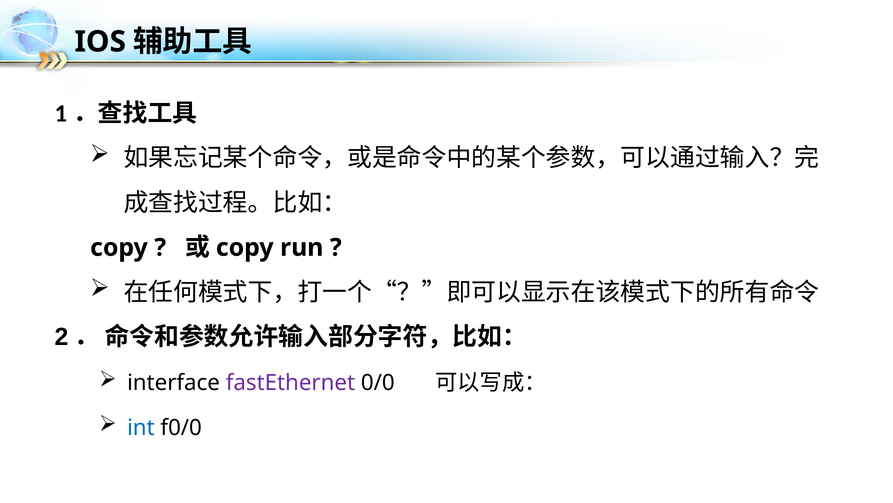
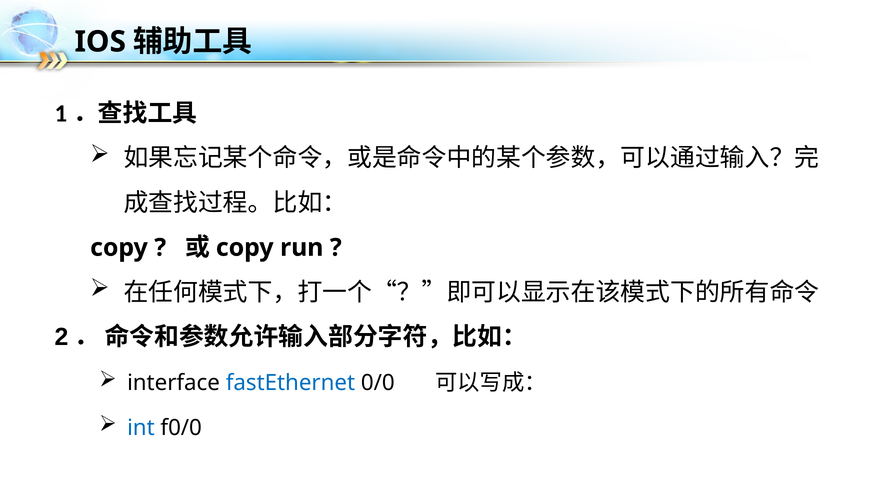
fastEthernet colour: purple -> blue
